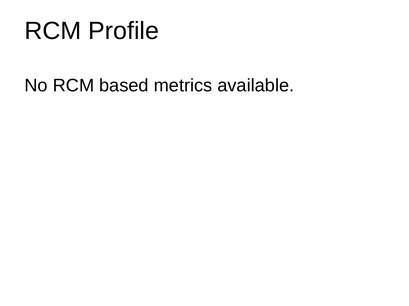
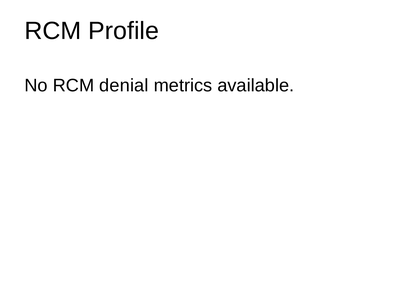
based: based -> denial
